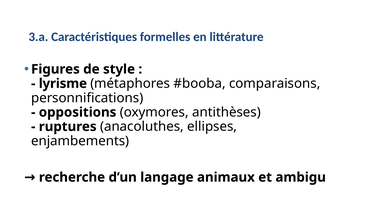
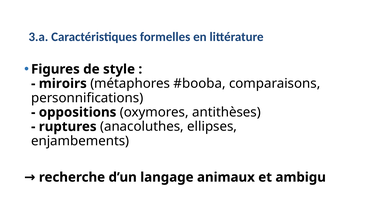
lyrisme: lyrisme -> miroirs
